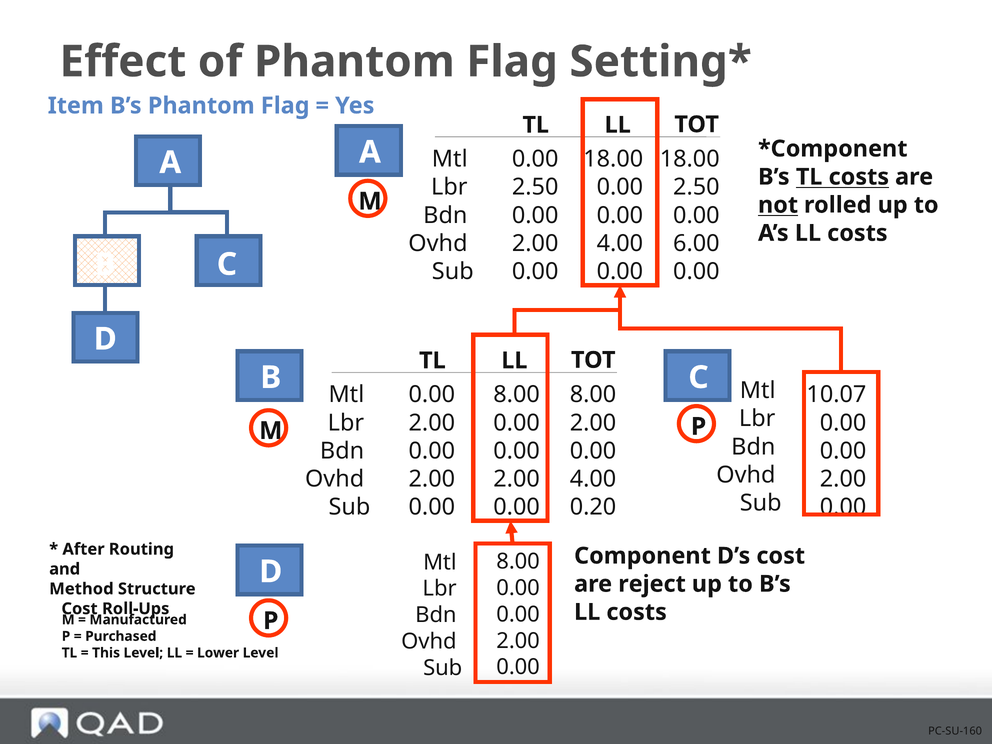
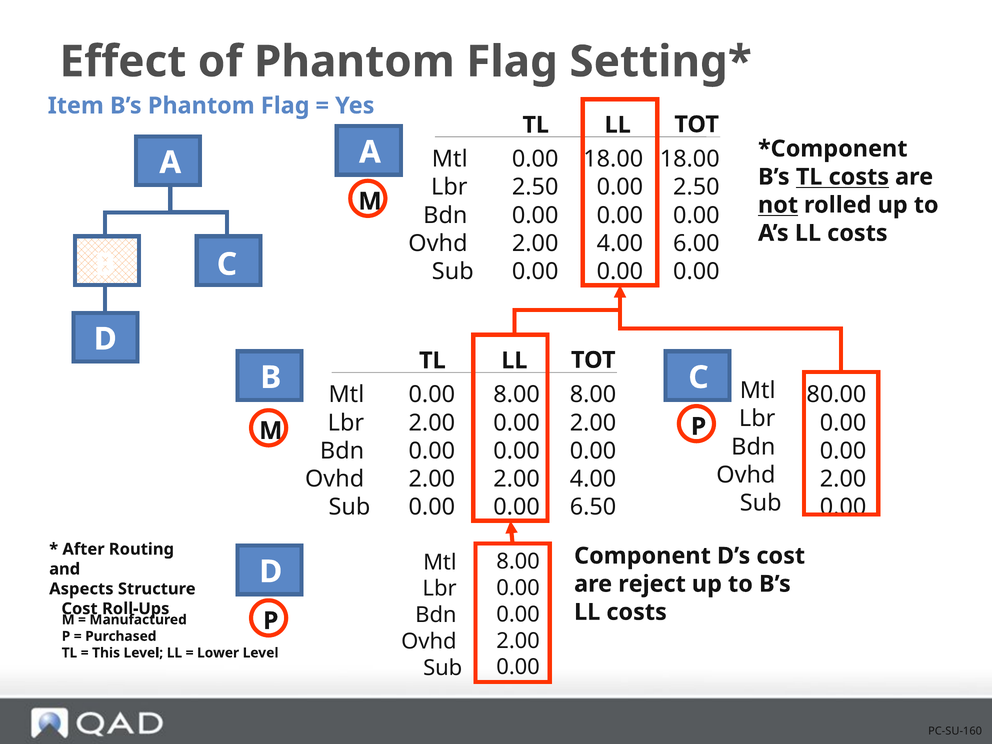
10.07: 10.07 -> 80.00
0.20: 0.20 -> 6.50
Method: Method -> Aspects
